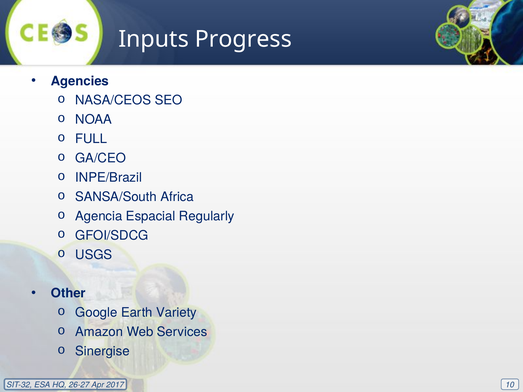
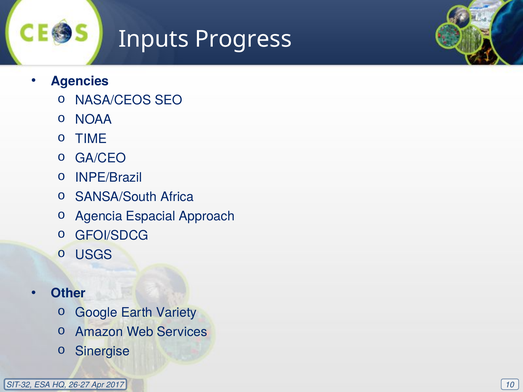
FULL: FULL -> TIME
Regularly: Regularly -> Approach
